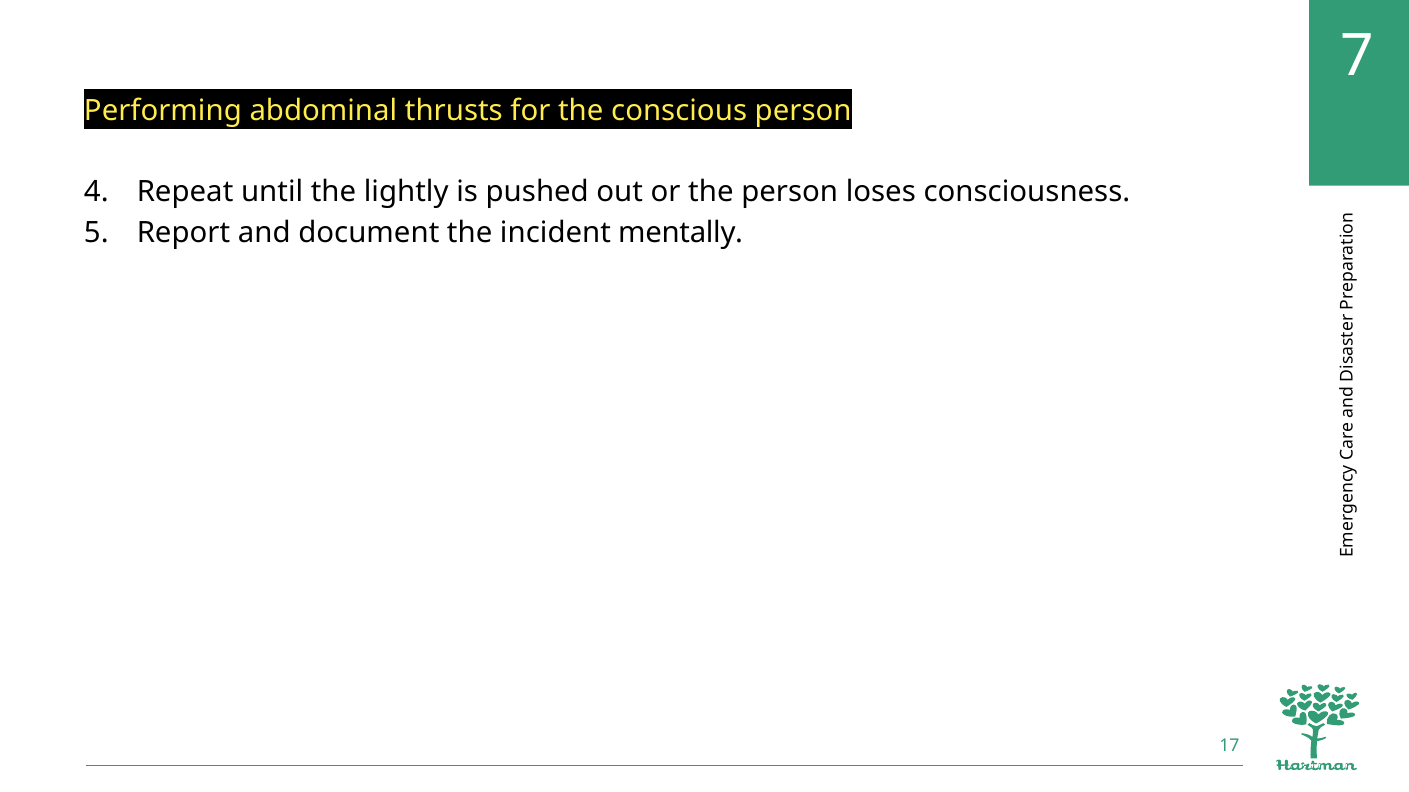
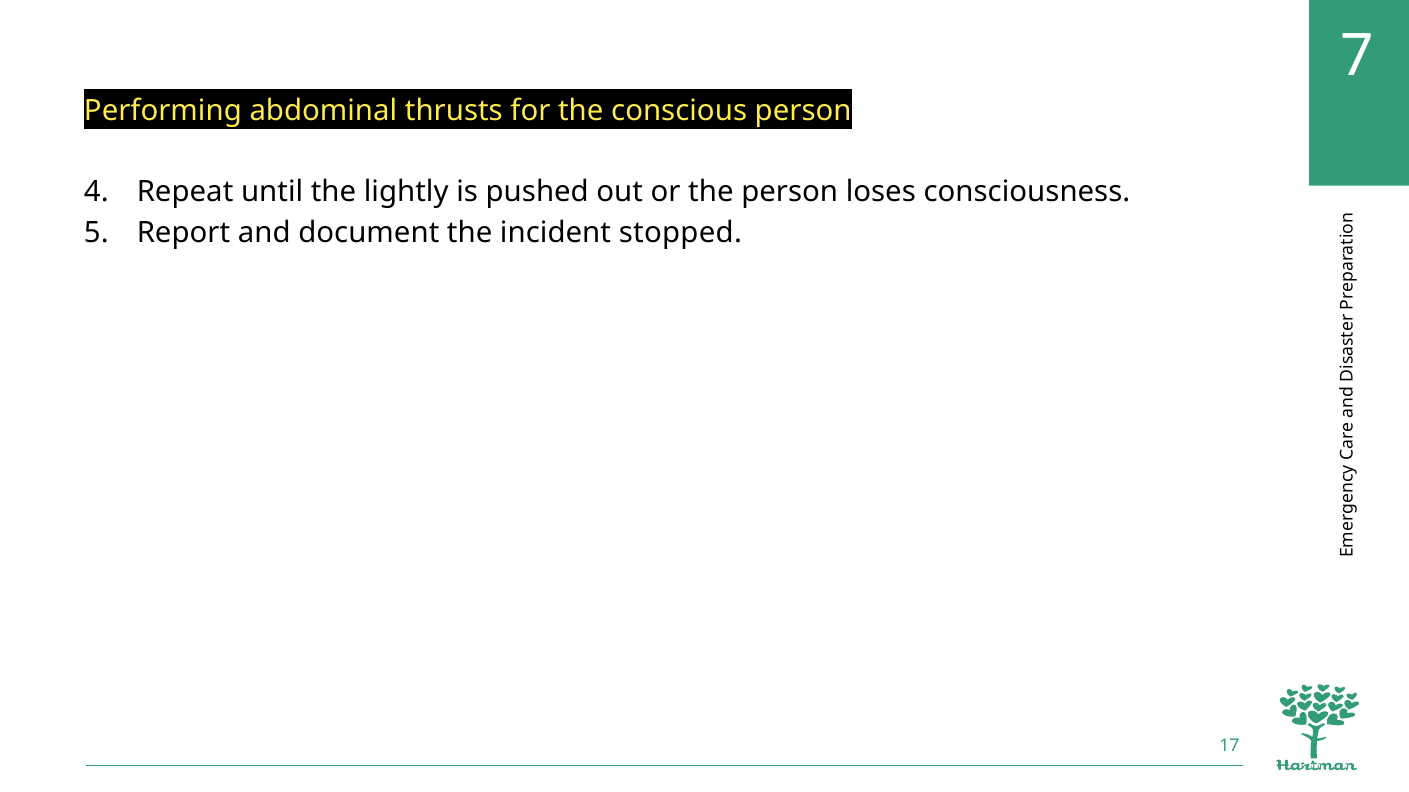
mentally: mentally -> stopped
